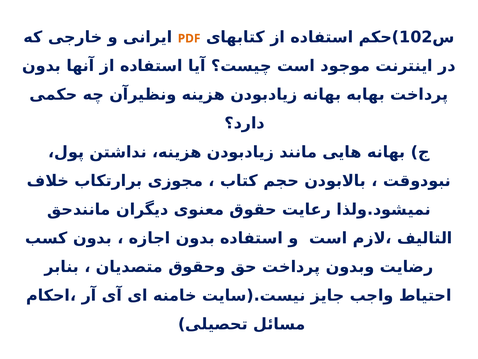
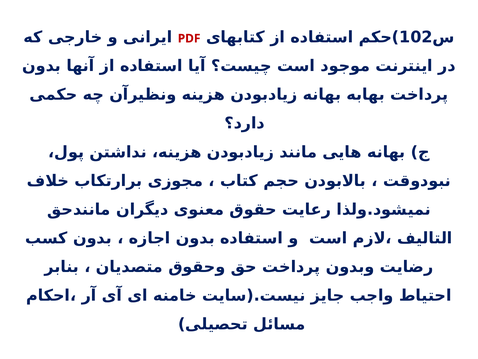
PDF colour: orange -> red
